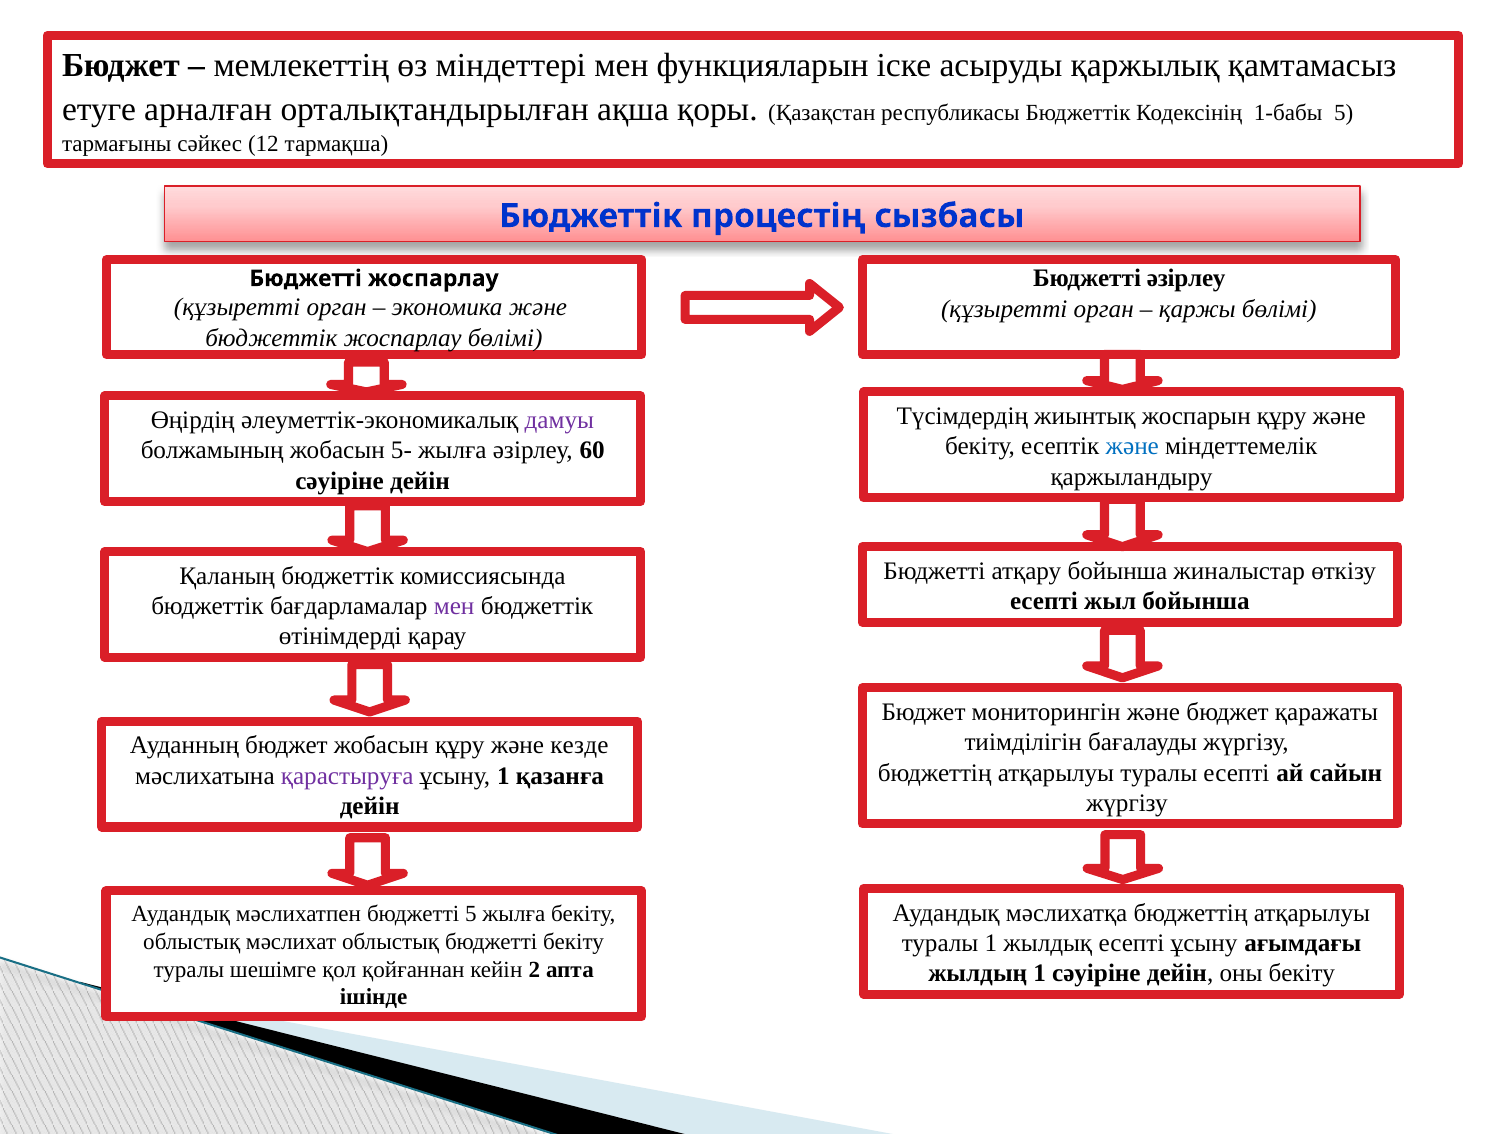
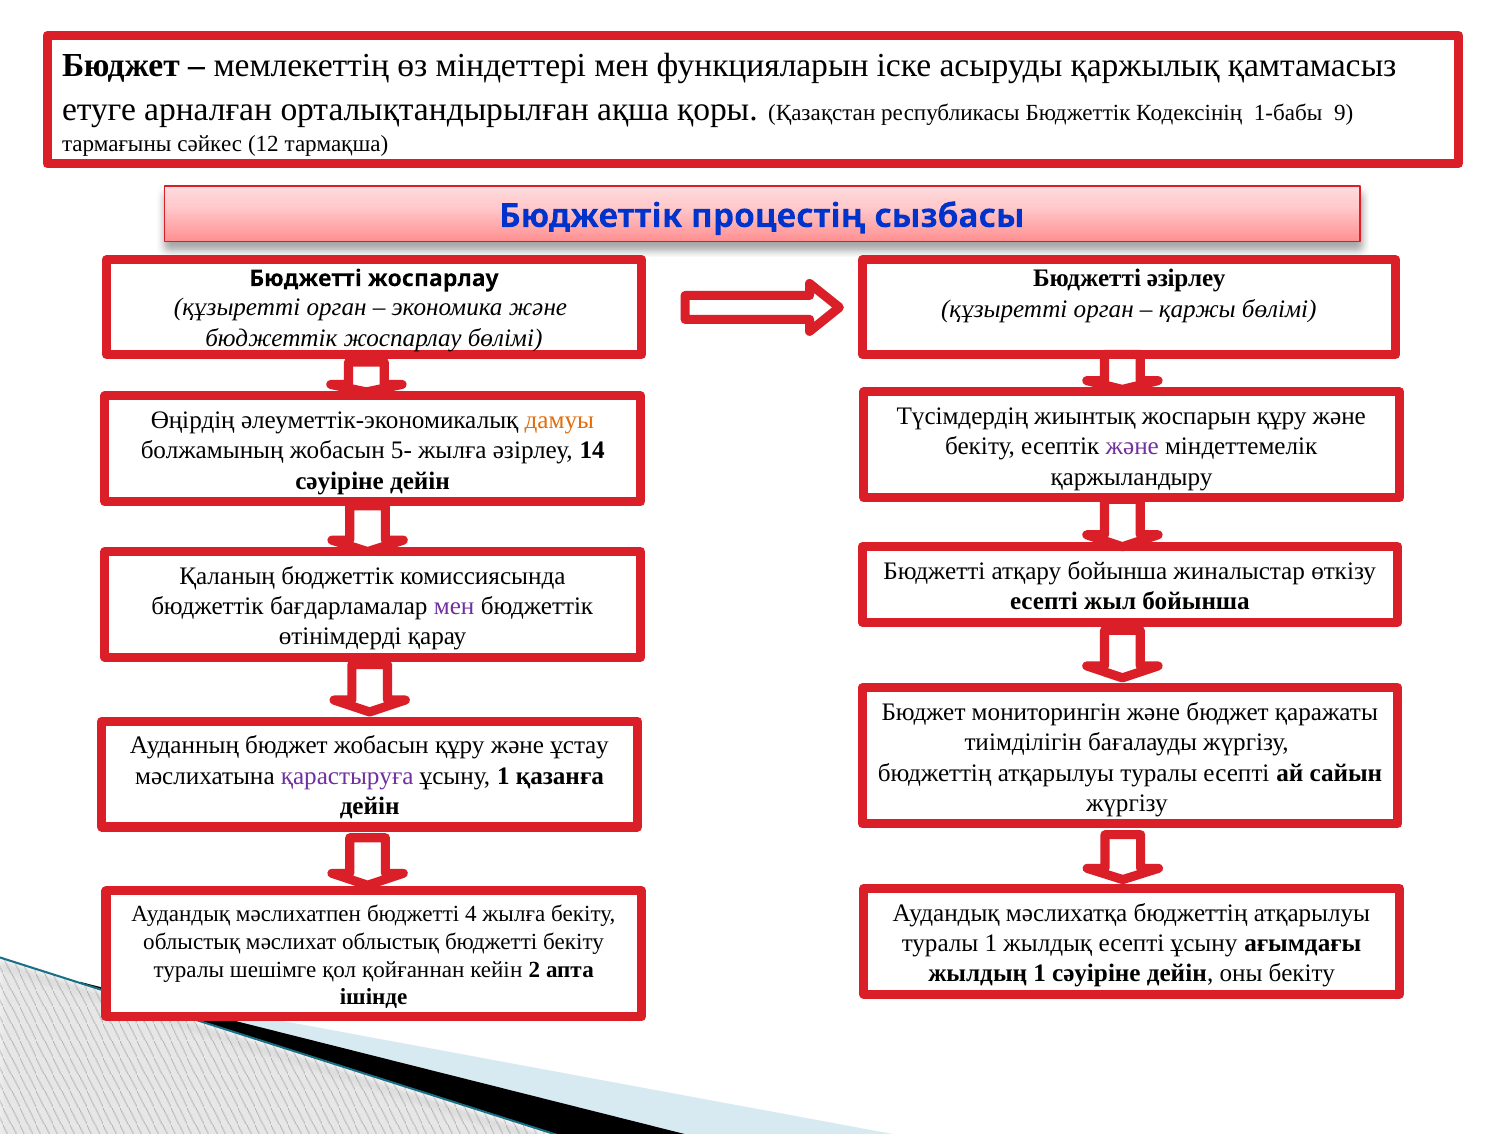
1-бабы 5: 5 -> 9
дамуы colour: purple -> orange
және at (1132, 447) colour: blue -> purple
60: 60 -> 14
кезде: кезде -> ұстау
бюджетті 5: 5 -> 4
